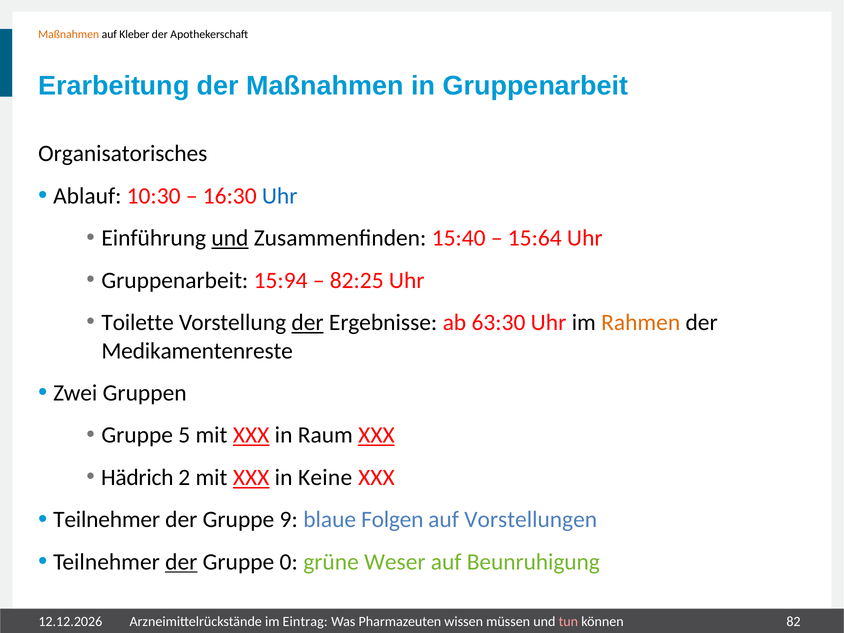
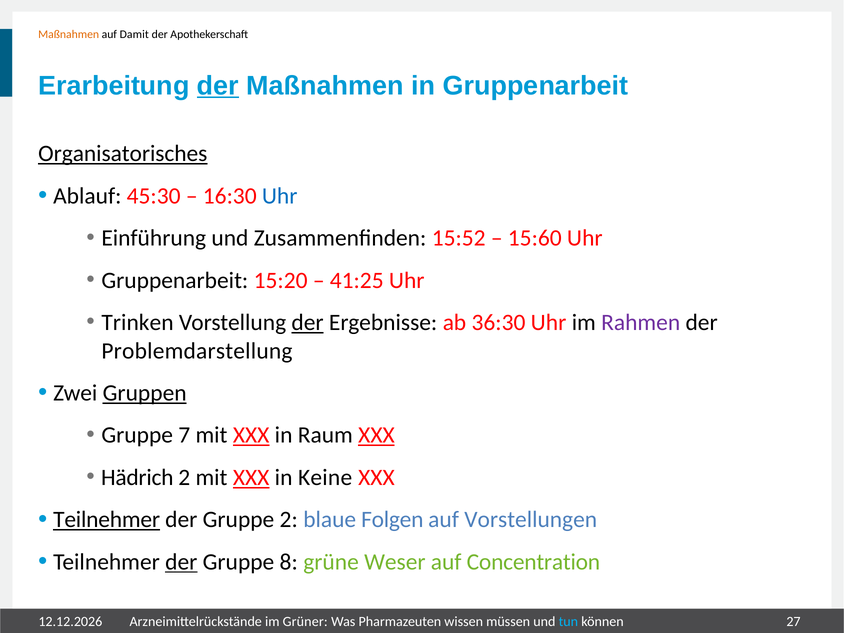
Kleber: Kleber -> Damit
der at (218, 86) underline: none -> present
Organisatorisches underline: none -> present
10:30: 10:30 -> 45:30
und at (230, 238) underline: present -> none
15:40: 15:40 -> 15:52
15:64: 15:64 -> 15:60
15:94: 15:94 -> 15:20
82:25: 82:25 -> 41:25
Toilette: Toilette -> Trinken
63:30: 63:30 -> 36:30
Rahmen colour: orange -> purple
Medikamentenreste: Medikamentenreste -> Problemdarstellung
Gruppen underline: none -> present
5: 5 -> 7
Teilnehmer at (107, 520) underline: none -> present
Gruppe 9: 9 -> 2
0: 0 -> 8
Beunruhigung: Beunruhigung -> Concentration
Eintrag: Eintrag -> Grüner
tun colour: pink -> light blue
82: 82 -> 27
